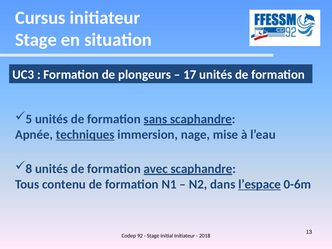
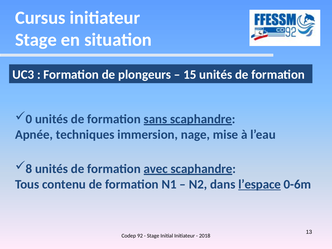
17: 17 -> 15
5: 5 -> 0
techniques underline: present -> none
